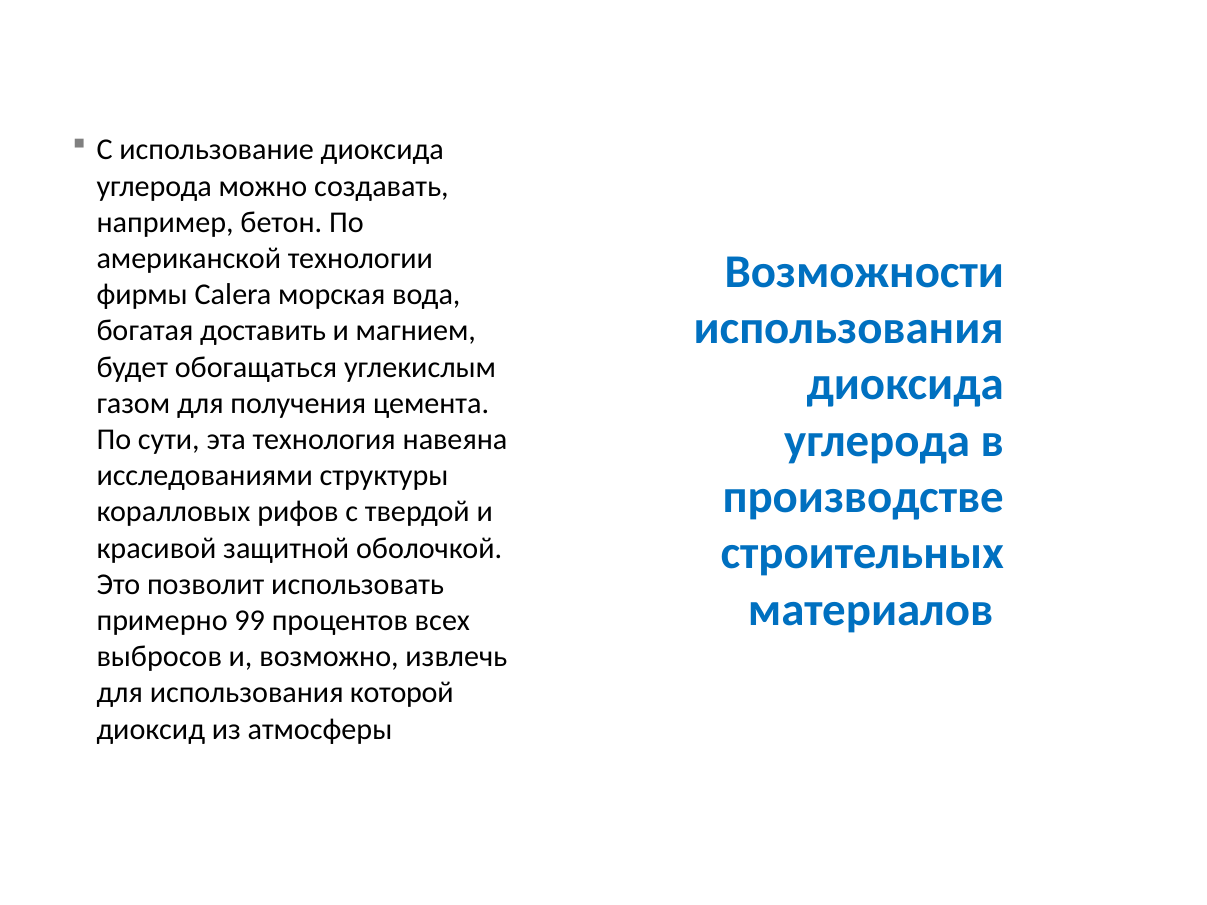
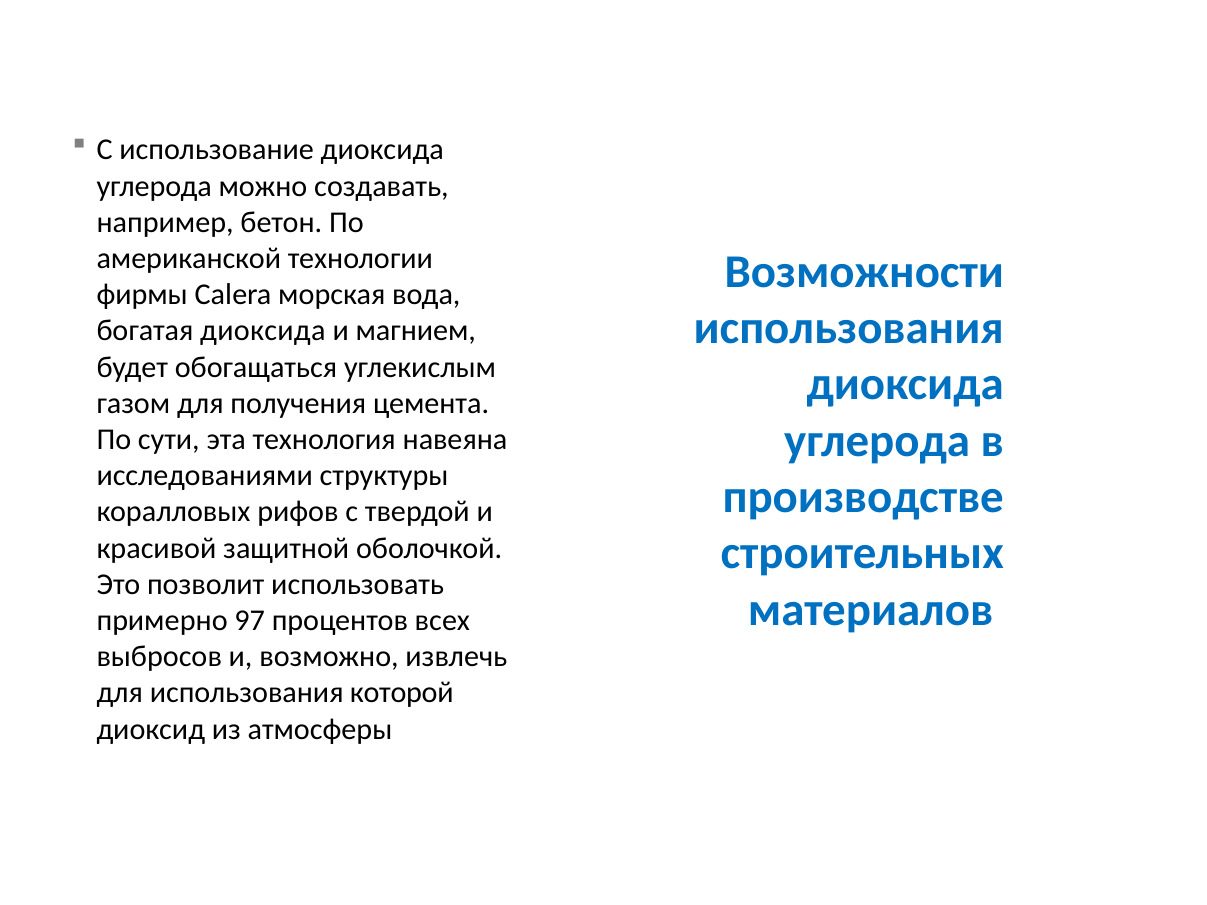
богатая доставить: доставить -> диоксида
99: 99 -> 97
